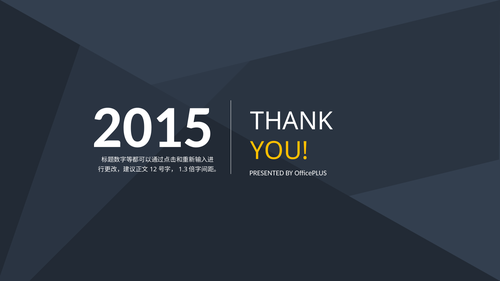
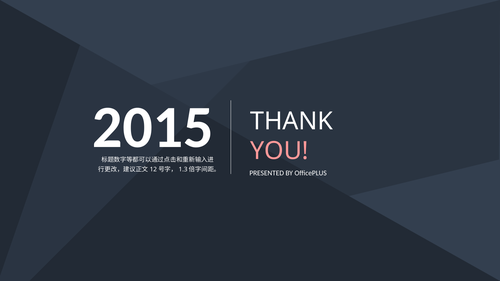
YOU colour: yellow -> pink
